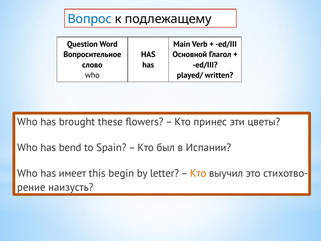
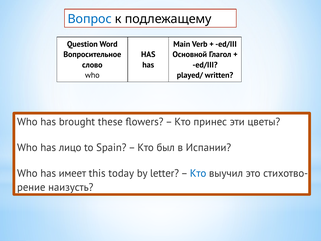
bend: bend -> лицо
begin: begin -> today
Кто at (198, 173) colour: orange -> blue
